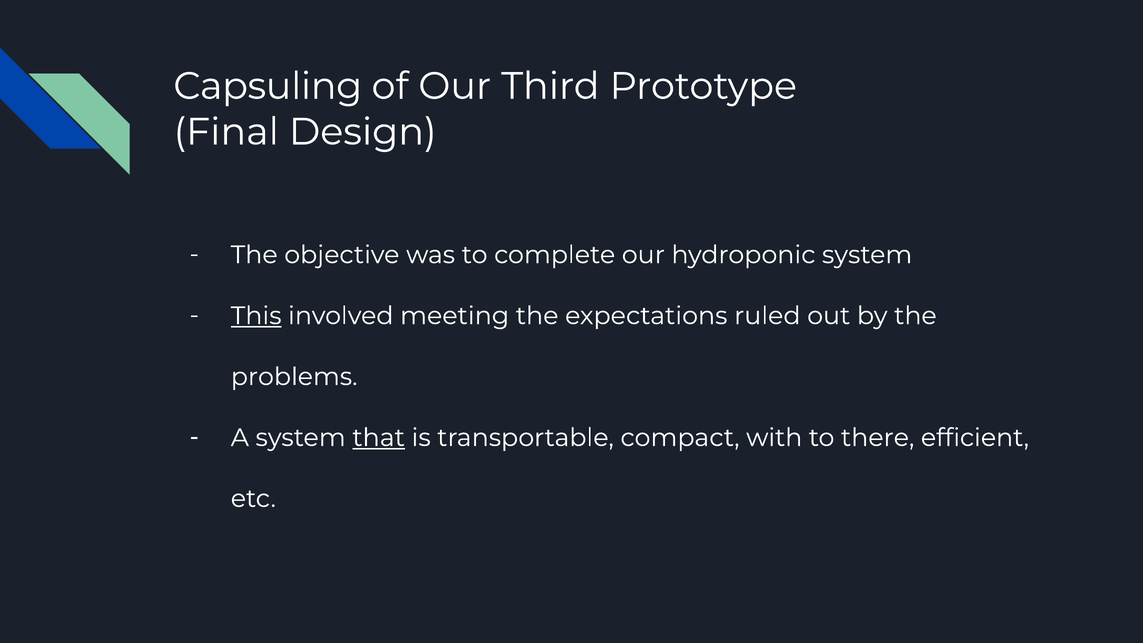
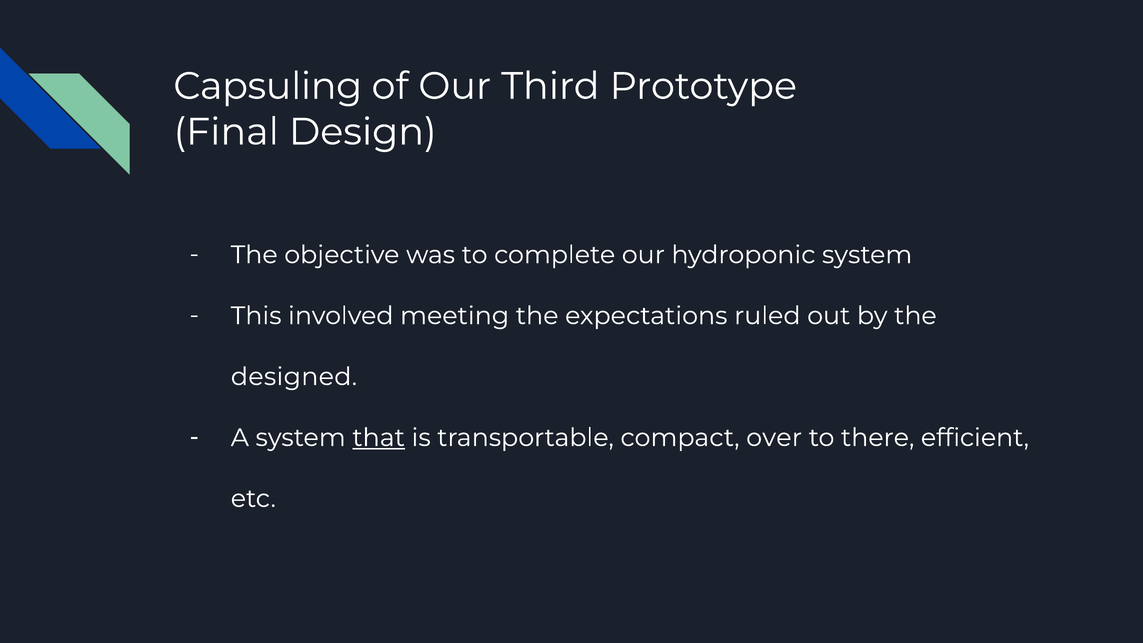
This underline: present -> none
problems: problems -> designed
with: with -> over
